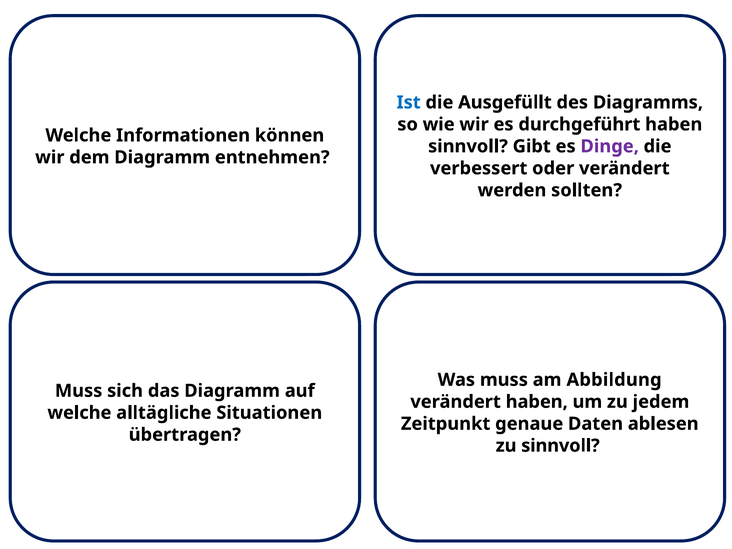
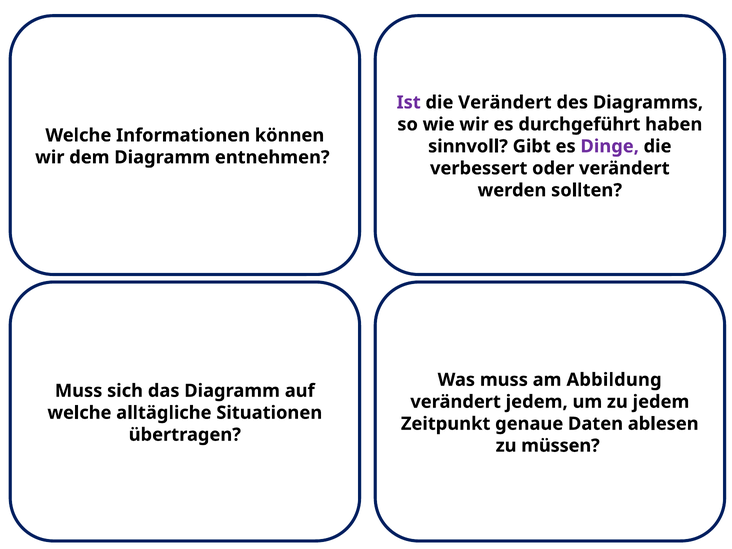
Ist colour: blue -> purple
die Ausgefüllt: Ausgefüllt -> Verändert
verändert haben: haben -> jedem
zu sinnvoll: sinnvoll -> müssen
